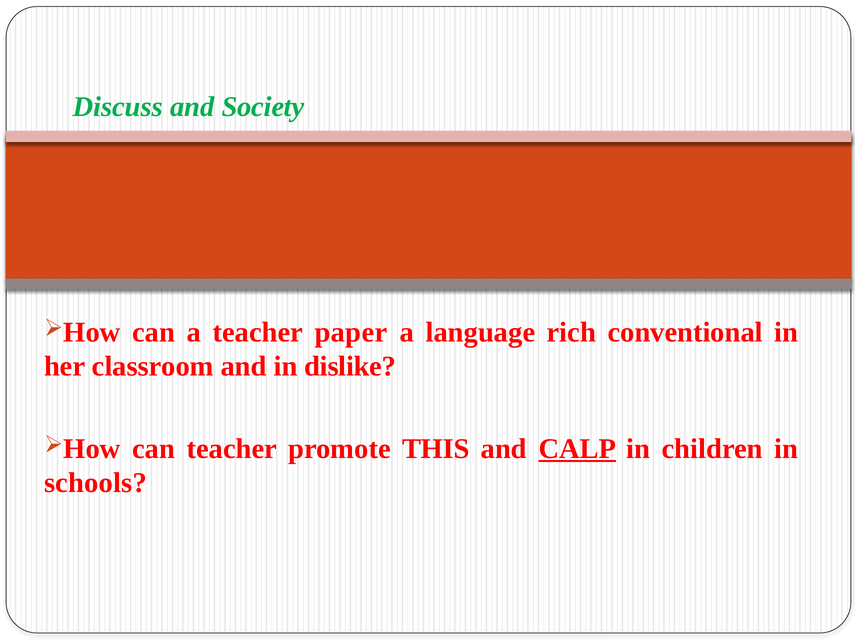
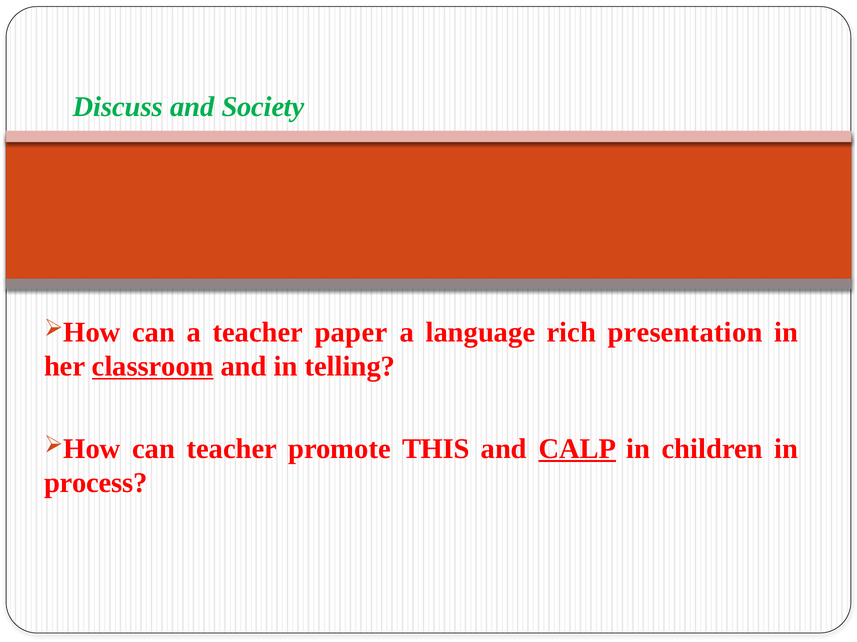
conventional: conventional -> presentation
classroom underline: none -> present
dislike: dislike -> telling
schools: schools -> process
